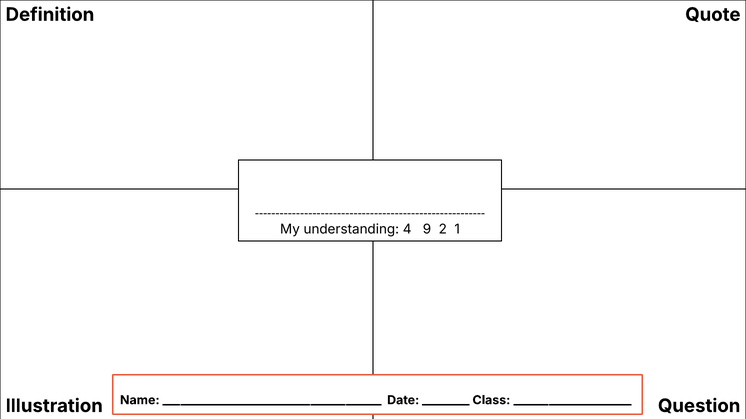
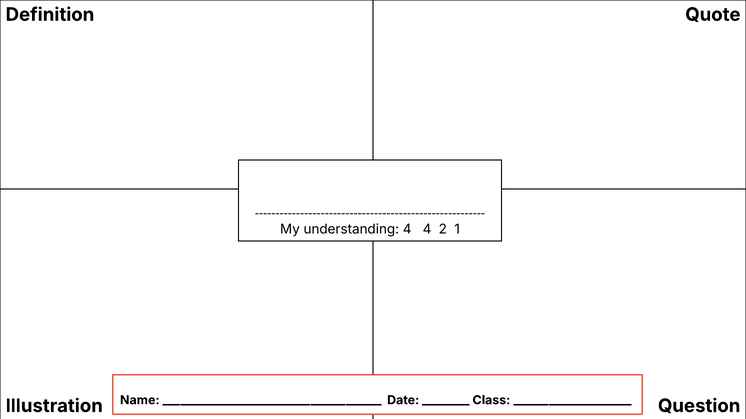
4 9: 9 -> 4
